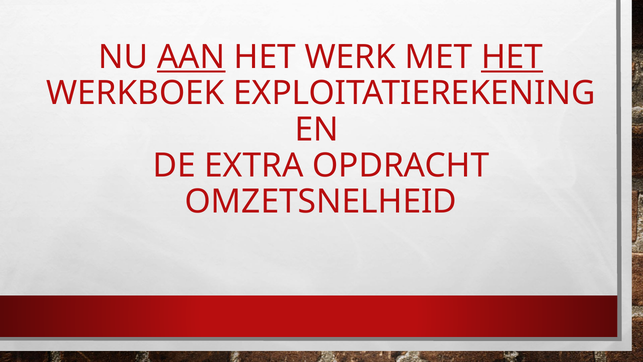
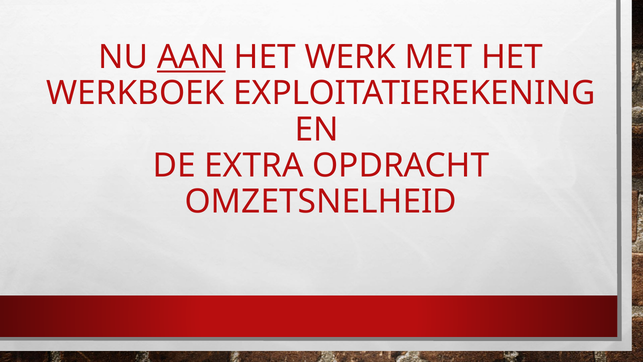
HET at (512, 57) underline: present -> none
